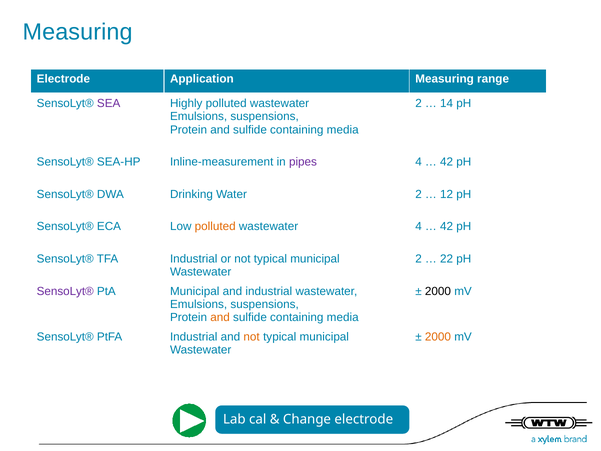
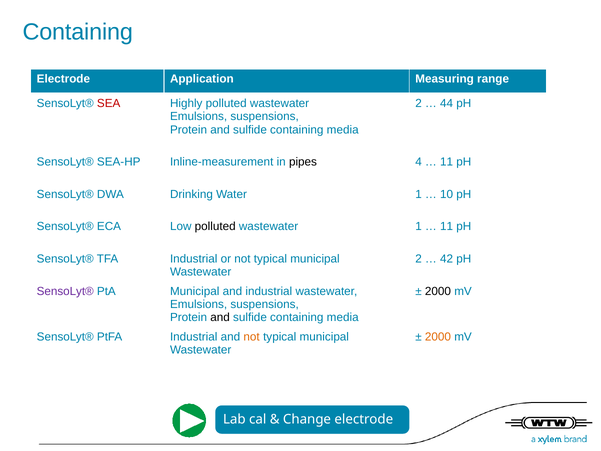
Measuring at (78, 32): Measuring -> Containing
SEA colour: purple -> red
14: 14 -> 44
pipes colour: purple -> black
42 at (447, 162): 42 -> 11
Water 2: 2 -> 1
12: 12 -> 10
polluted at (215, 226) colour: orange -> black
wastewater 4: 4 -> 1
42 at (447, 226): 42 -> 11
22: 22 -> 42
and at (220, 317) colour: orange -> black
